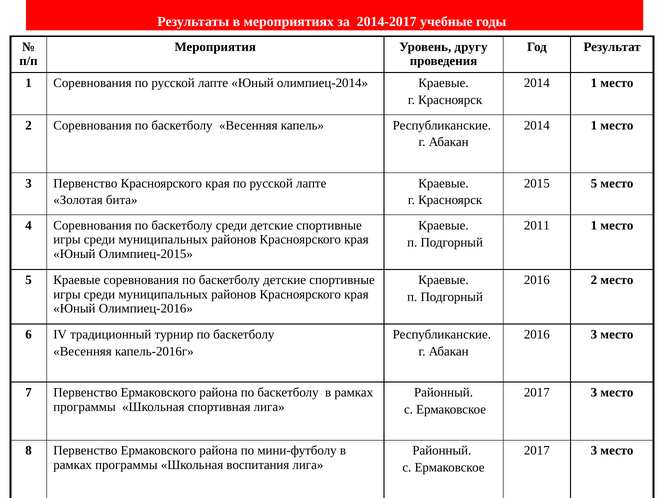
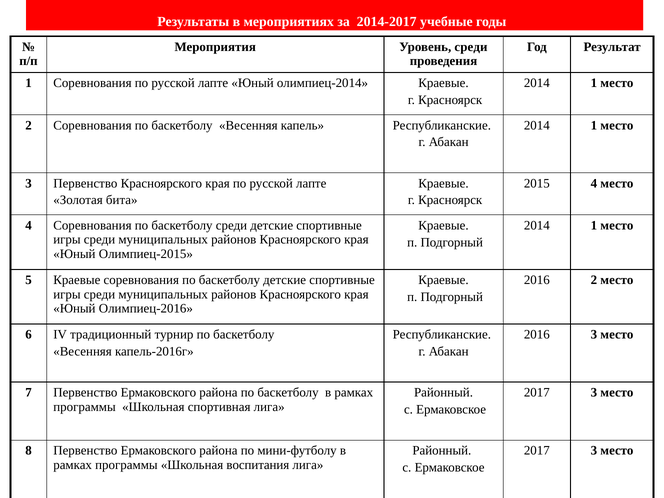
Уровень другу: другу -> среди
2015 5: 5 -> 4
2011 at (537, 225): 2011 -> 2014
